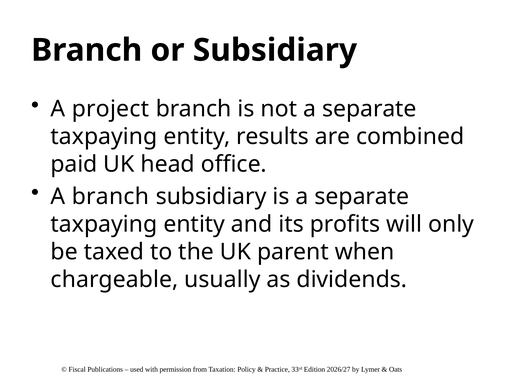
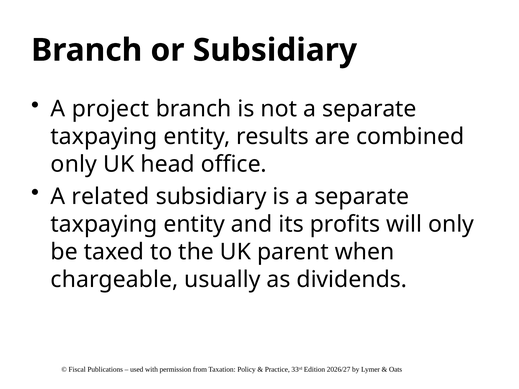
paid at (74, 164): paid -> only
A branch: branch -> related
